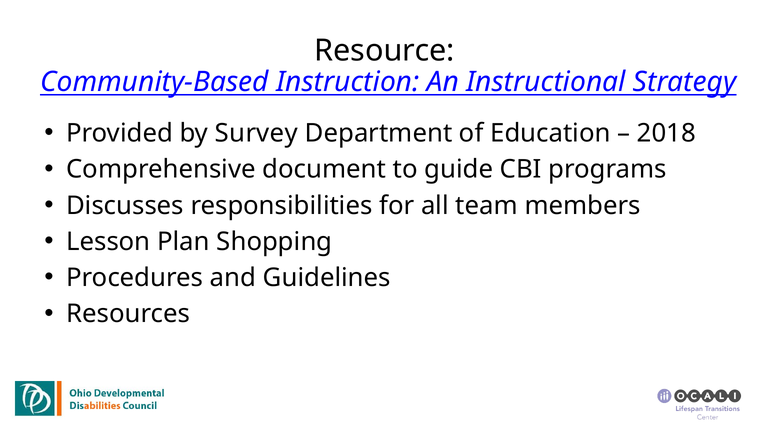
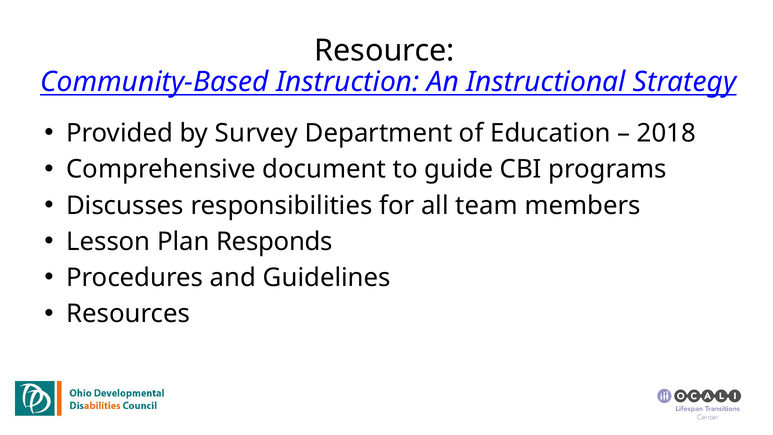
Shopping: Shopping -> Responds
